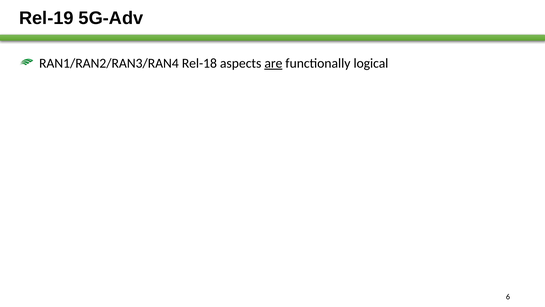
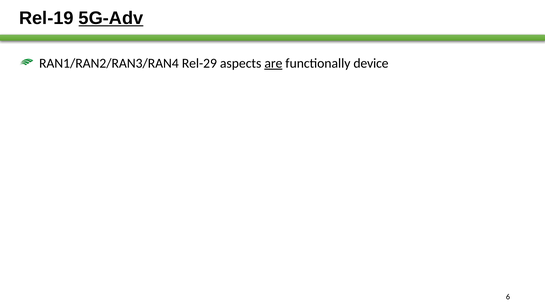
5G-Adv underline: none -> present
Rel-18: Rel-18 -> Rel-29
logical: logical -> device
